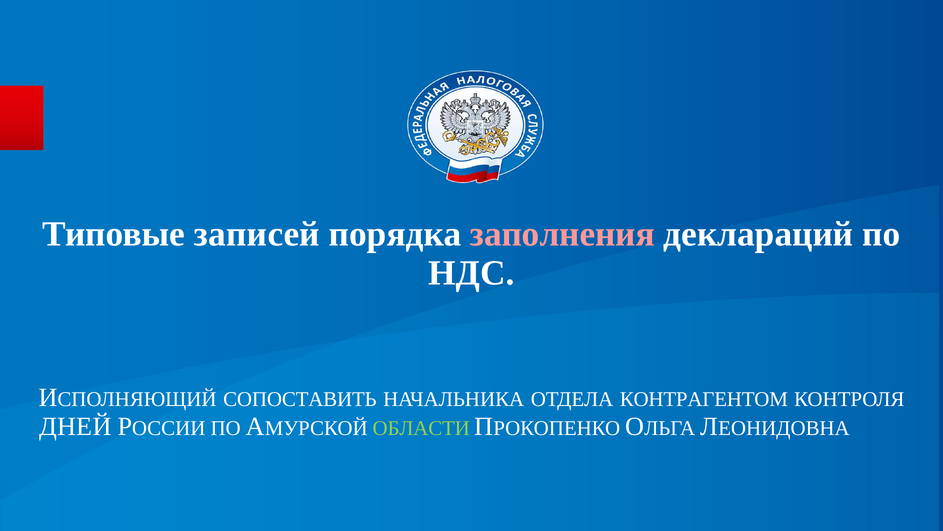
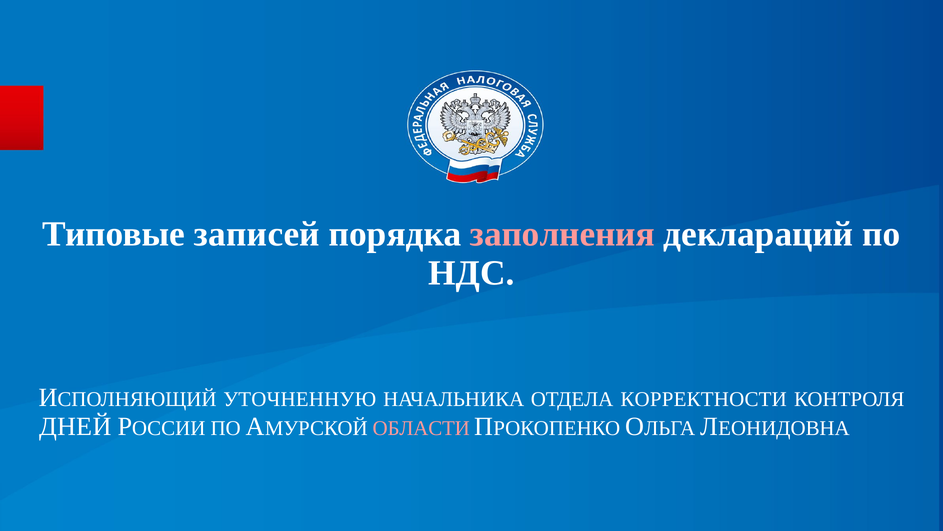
СОПОСТАВИТЬ: СОПОСТАВИТЬ -> УТОЧНЕННУЮ
КОНТРАГЕНТОМ: КОНТРАГЕНТОМ -> КОРРЕКТНОСТИ
ОБЛАСТИ colour: light green -> pink
